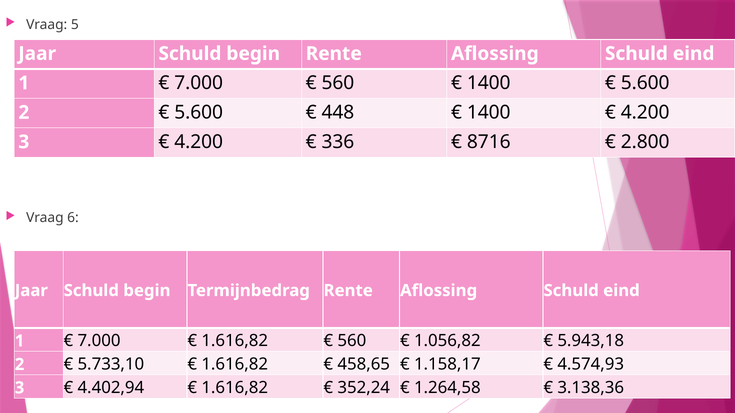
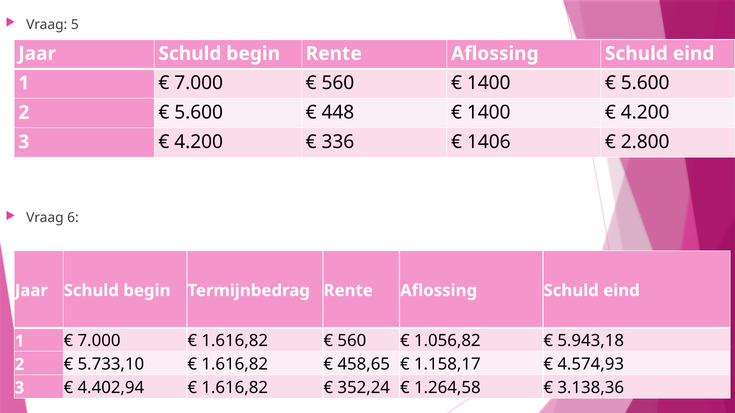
8716: 8716 -> 1406
